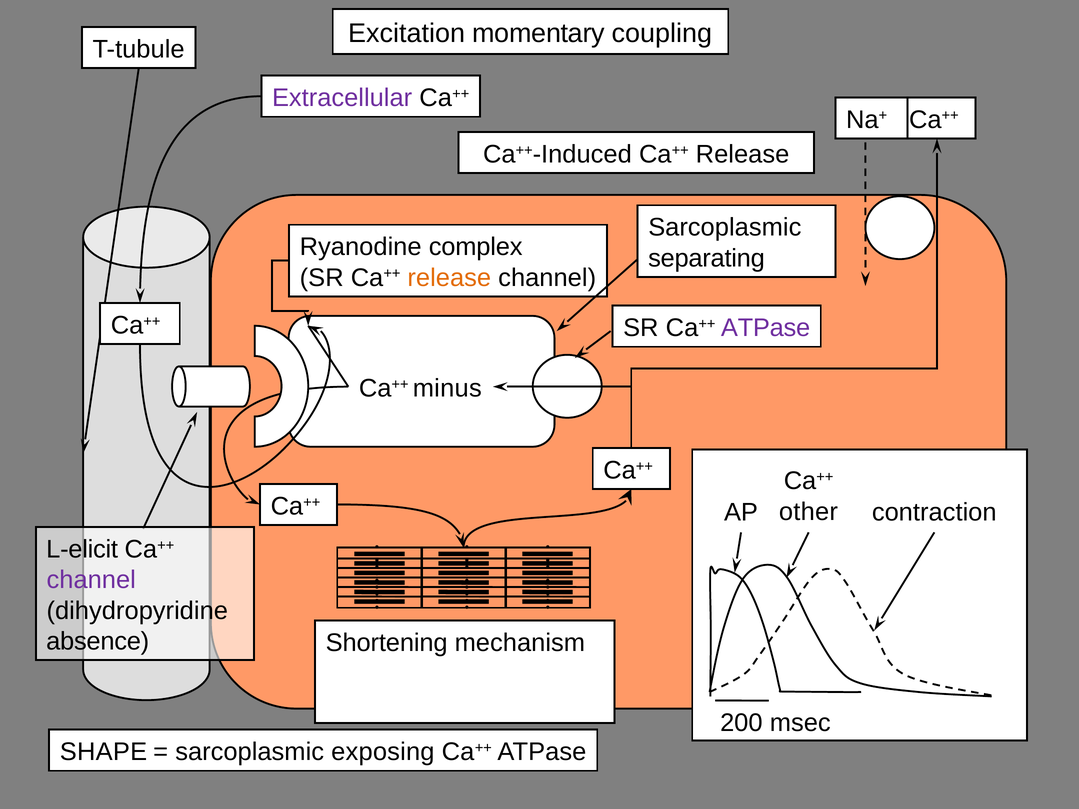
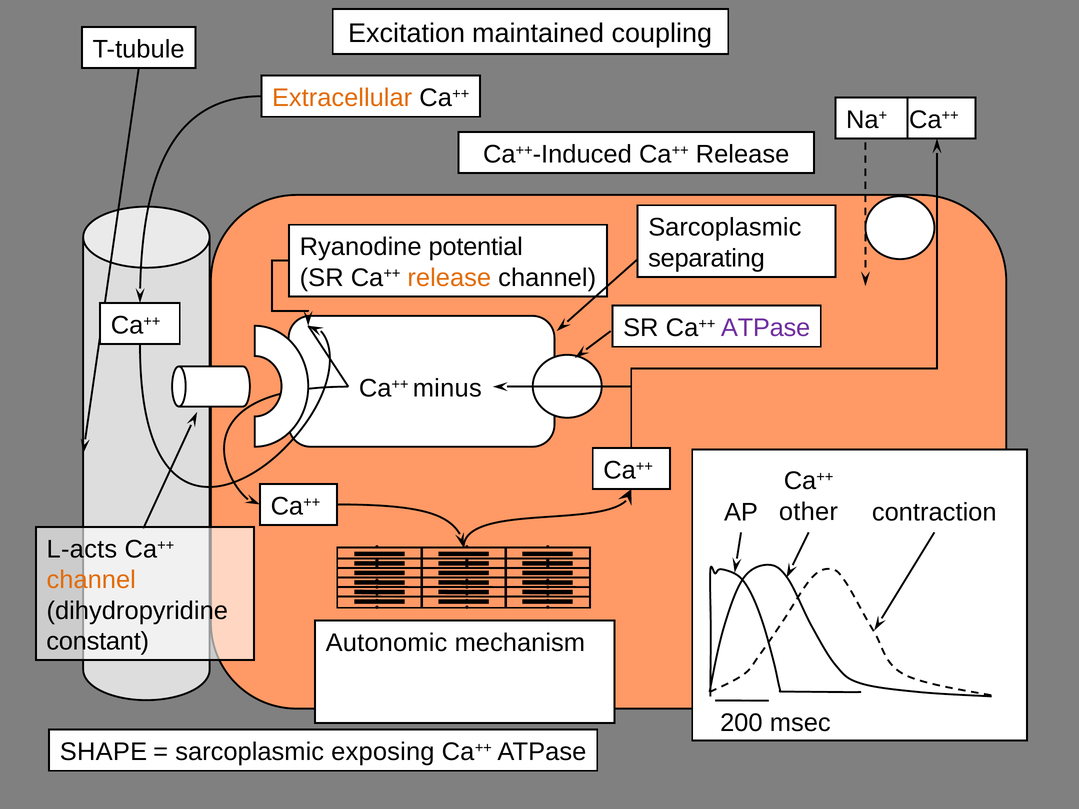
momentary: momentary -> maintained
Extracellular colour: purple -> orange
complex: complex -> potential
L-elicit: L-elicit -> L-acts
channel at (91, 580) colour: purple -> orange
absence: absence -> constant
Shortening: Shortening -> Autonomic
